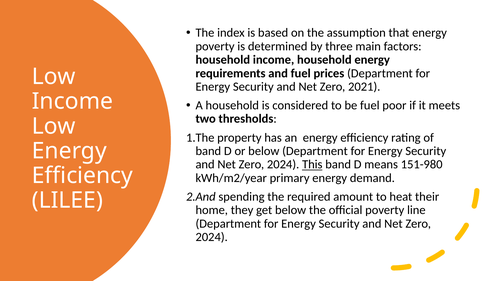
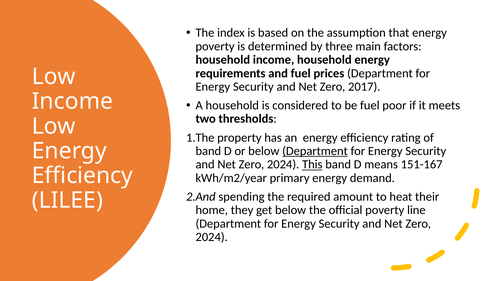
2021: 2021 -> 2017
Department at (315, 151) underline: none -> present
151-980: 151-980 -> 151-167
